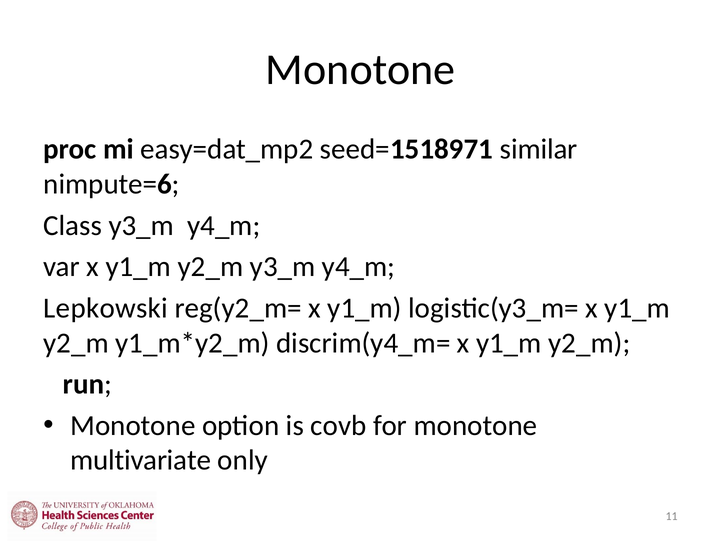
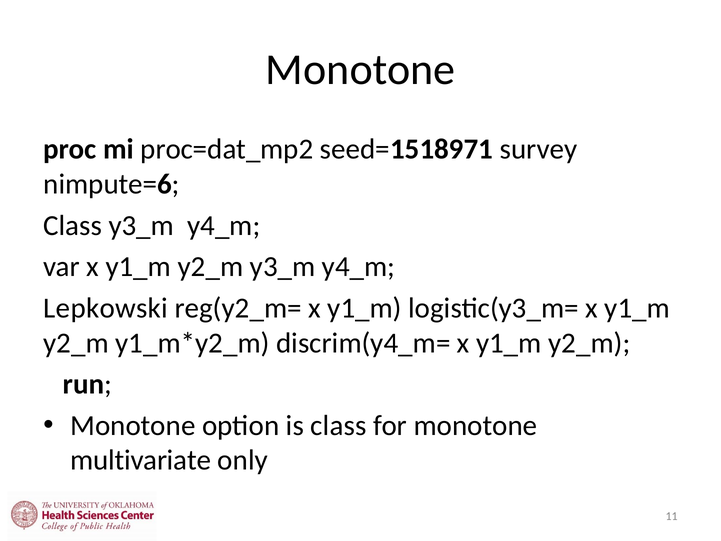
easy=dat_mp2: easy=dat_mp2 -> proc=dat_mp2
similar: similar -> survey
is covb: covb -> class
